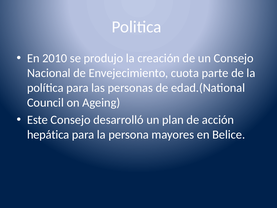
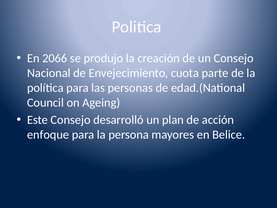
2010: 2010 -> 2066
hepática: hepática -> enfoque
